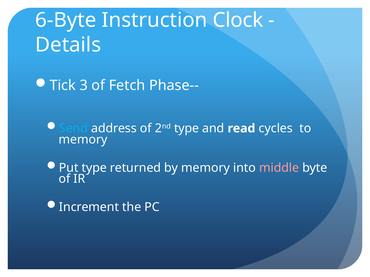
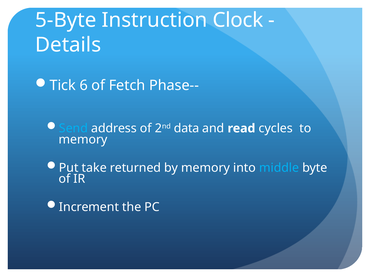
6-Byte: 6-Byte -> 5-Byte
3: 3 -> 6
2nd type: type -> data
Put type: type -> take
middle colour: pink -> light blue
